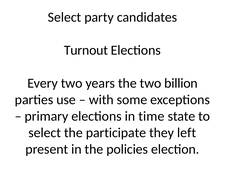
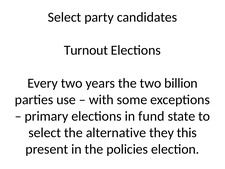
time: time -> fund
participate: participate -> alternative
left: left -> this
